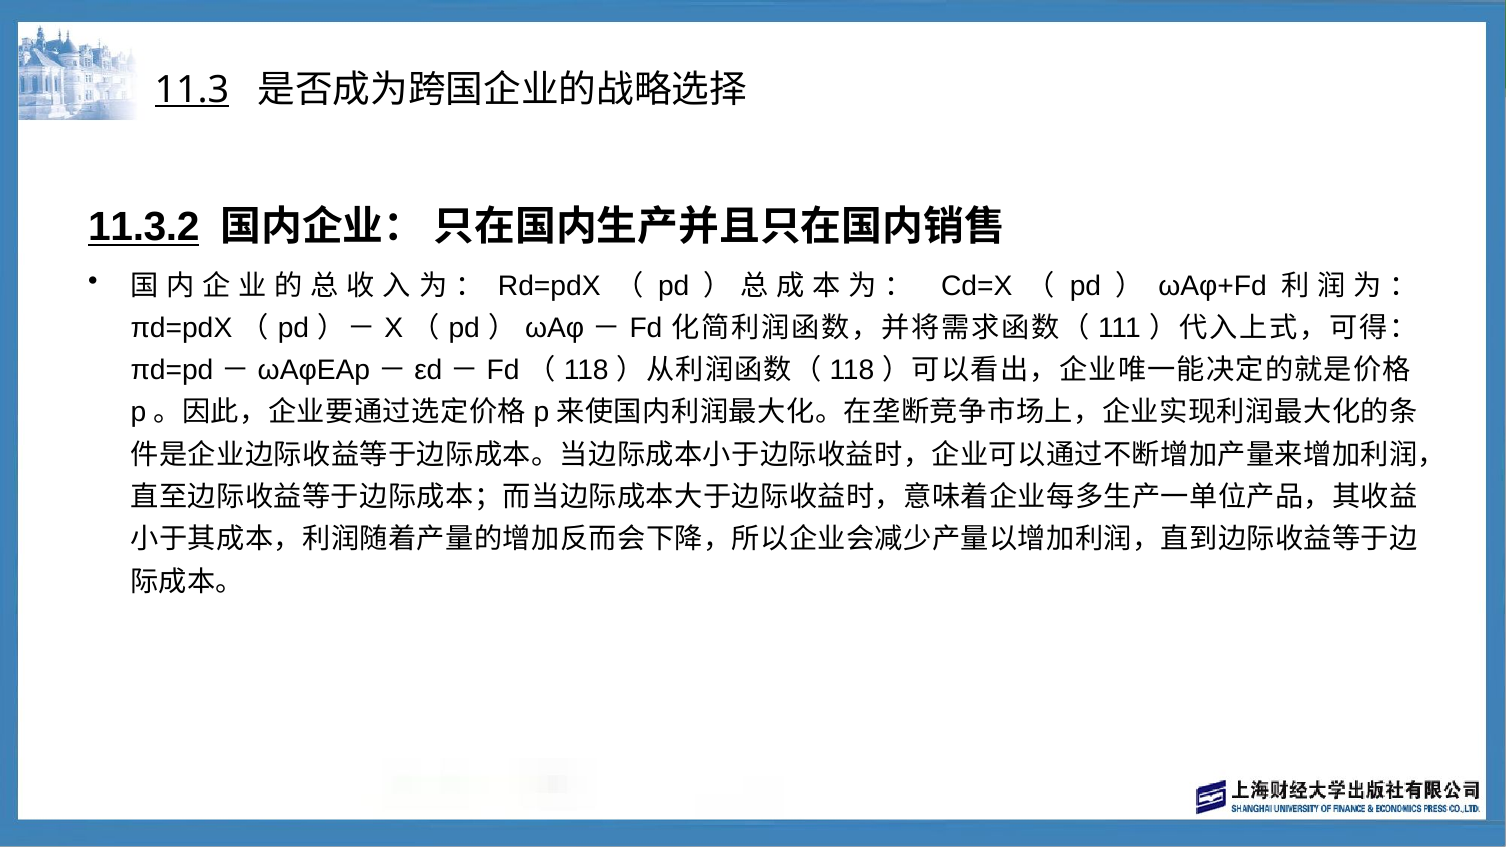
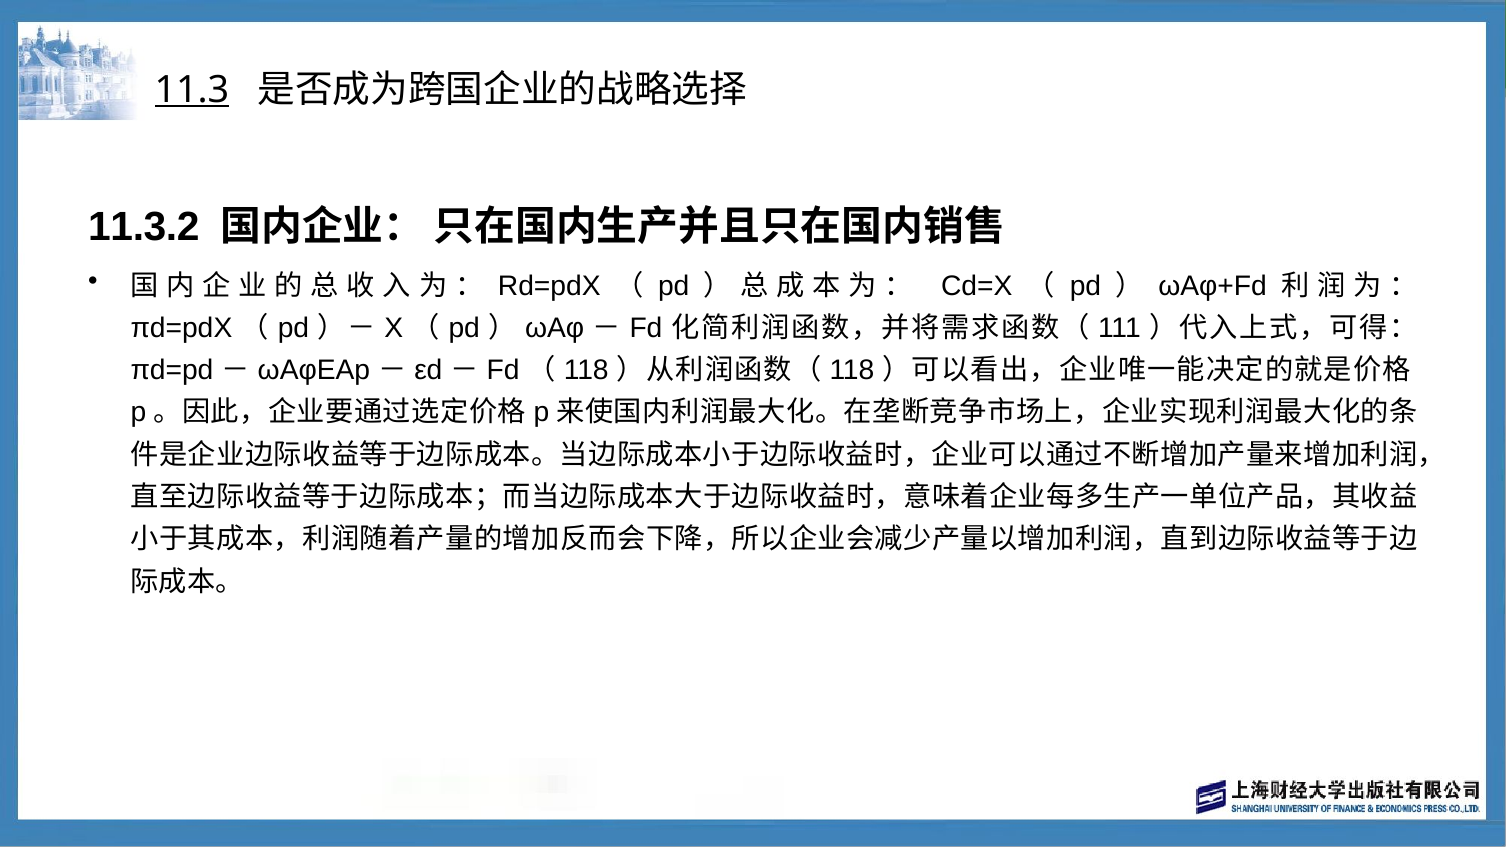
11.3.2 underline: present -> none
